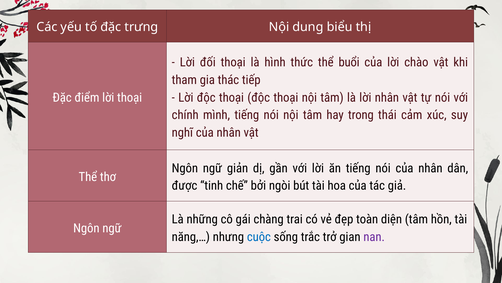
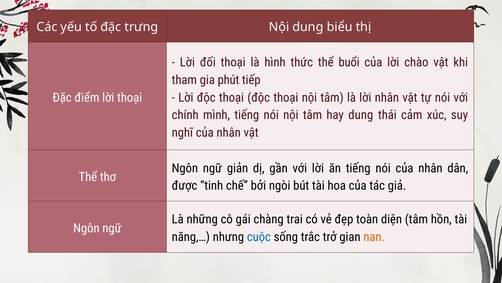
thác: thác -> phút
hay trong: trong -> dung
nan colour: purple -> orange
